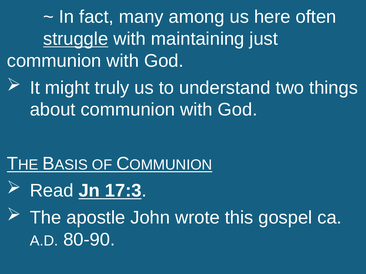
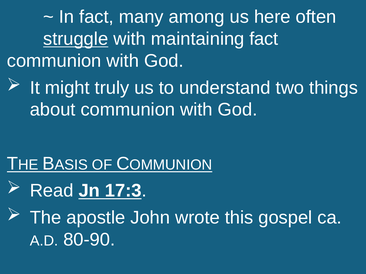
maintaining just: just -> fact
